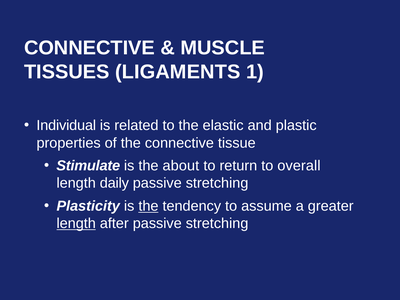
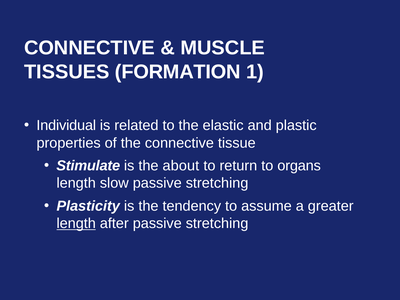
LIGAMENTS: LIGAMENTS -> FORMATION
overall: overall -> organs
daily: daily -> slow
the at (148, 206) underline: present -> none
